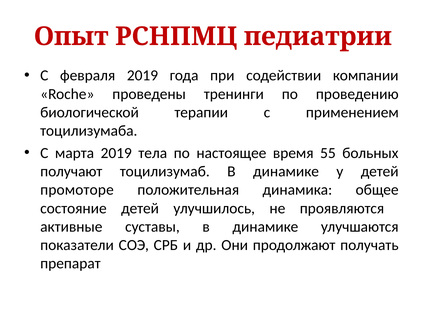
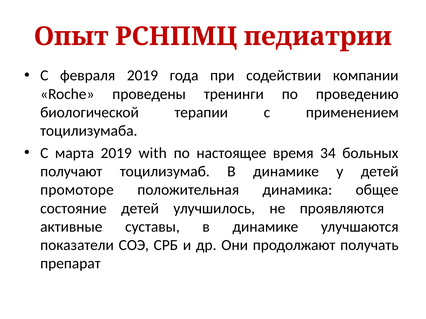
тела: тела -> with
55: 55 -> 34
